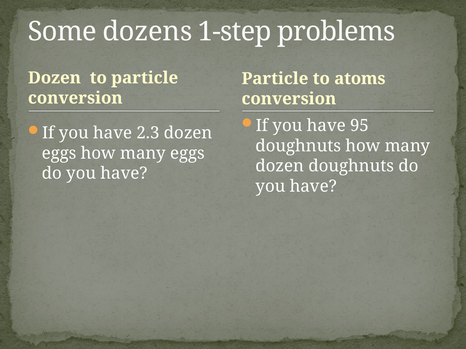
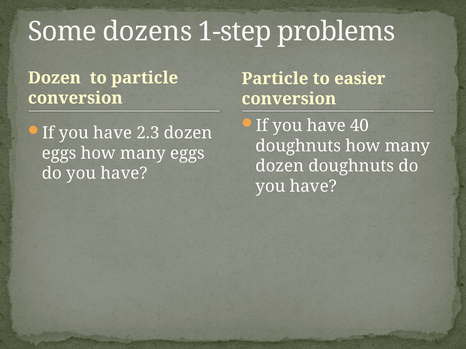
atoms: atoms -> easier
95: 95 -> 40
